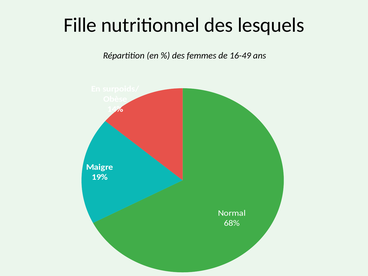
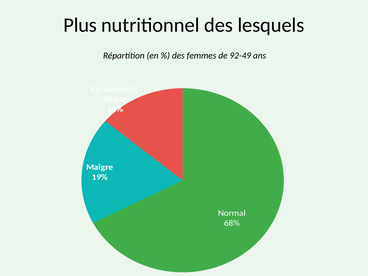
Fille: Fille -> Plus
16-49: 16-49 -> 92-49
